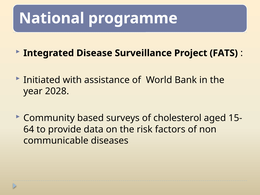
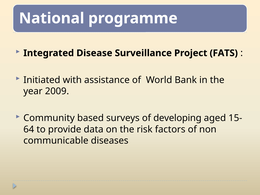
2028: 2028 -> 2009
cholesterol: cholesterol -> developing
